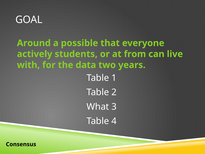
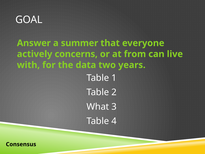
Around: Around -> Answer
possible: possible -> summer
students: students -> concerns
